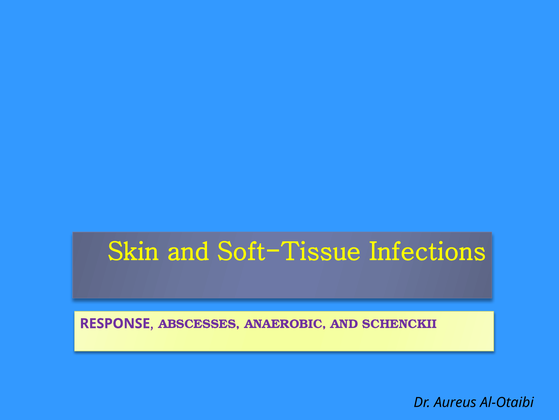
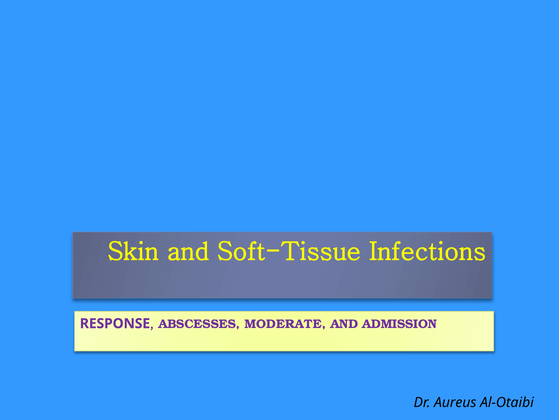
ANAEROBIC: ANAEROBIC -> MODERATE
SCHENCKII: SCHENCKII -> ADMISSION
